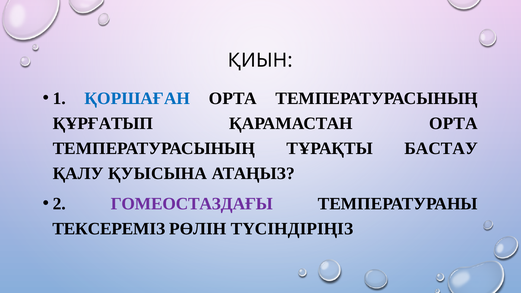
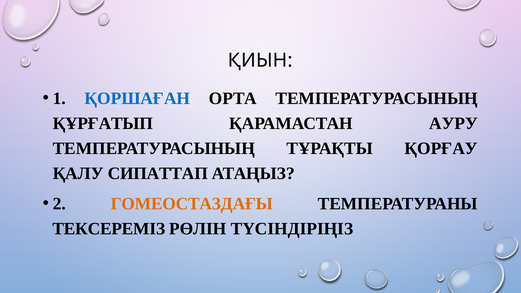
ҚАРАМАСТАН ОРТА: ОРТА -> АУРУ
БАСТАУ: БАСТАУ -> ҚОРҒАУ
ҚУЫСЫНА: ҚУЫСЫНА -> СИПАТТАП
ГОМЕОСТАЗДАҒЫ colour: purple -> orange
